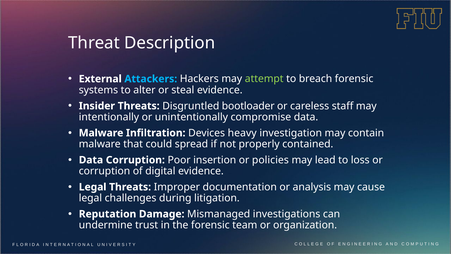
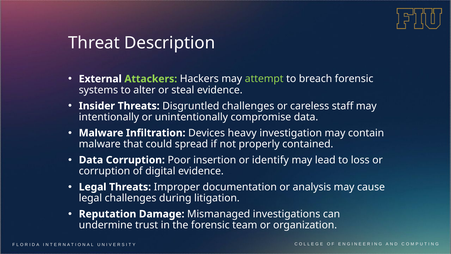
Attackers colour: light blue -> light green
Disgruntled bootloader: bootloader -> challenges
policies: policies -> identify
